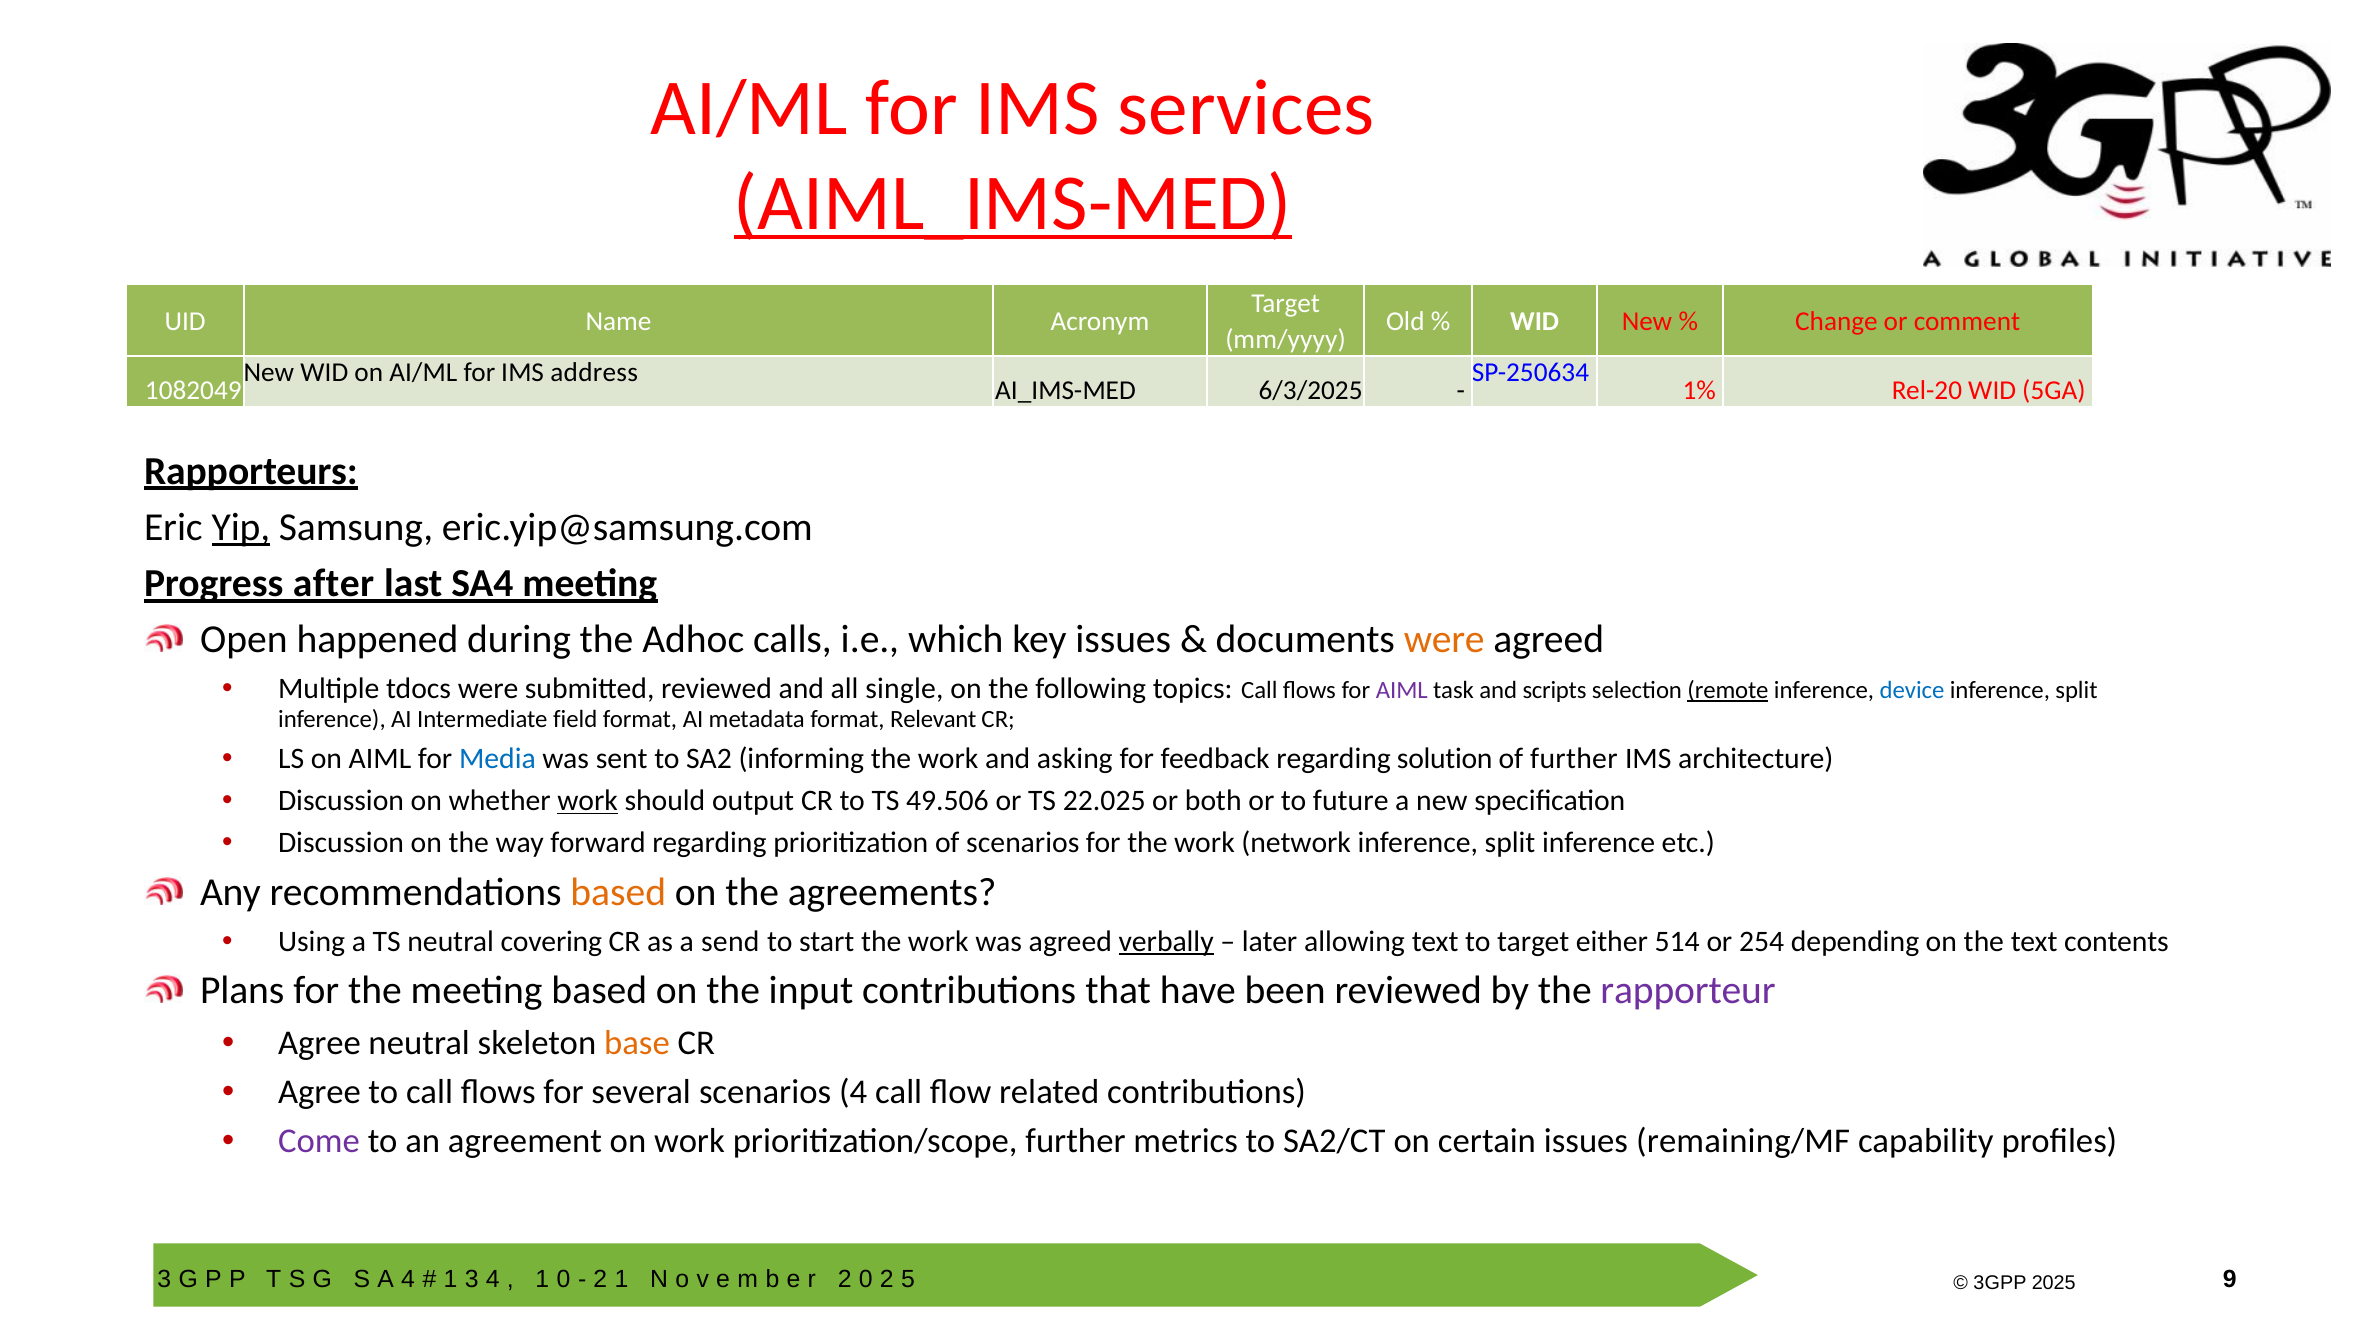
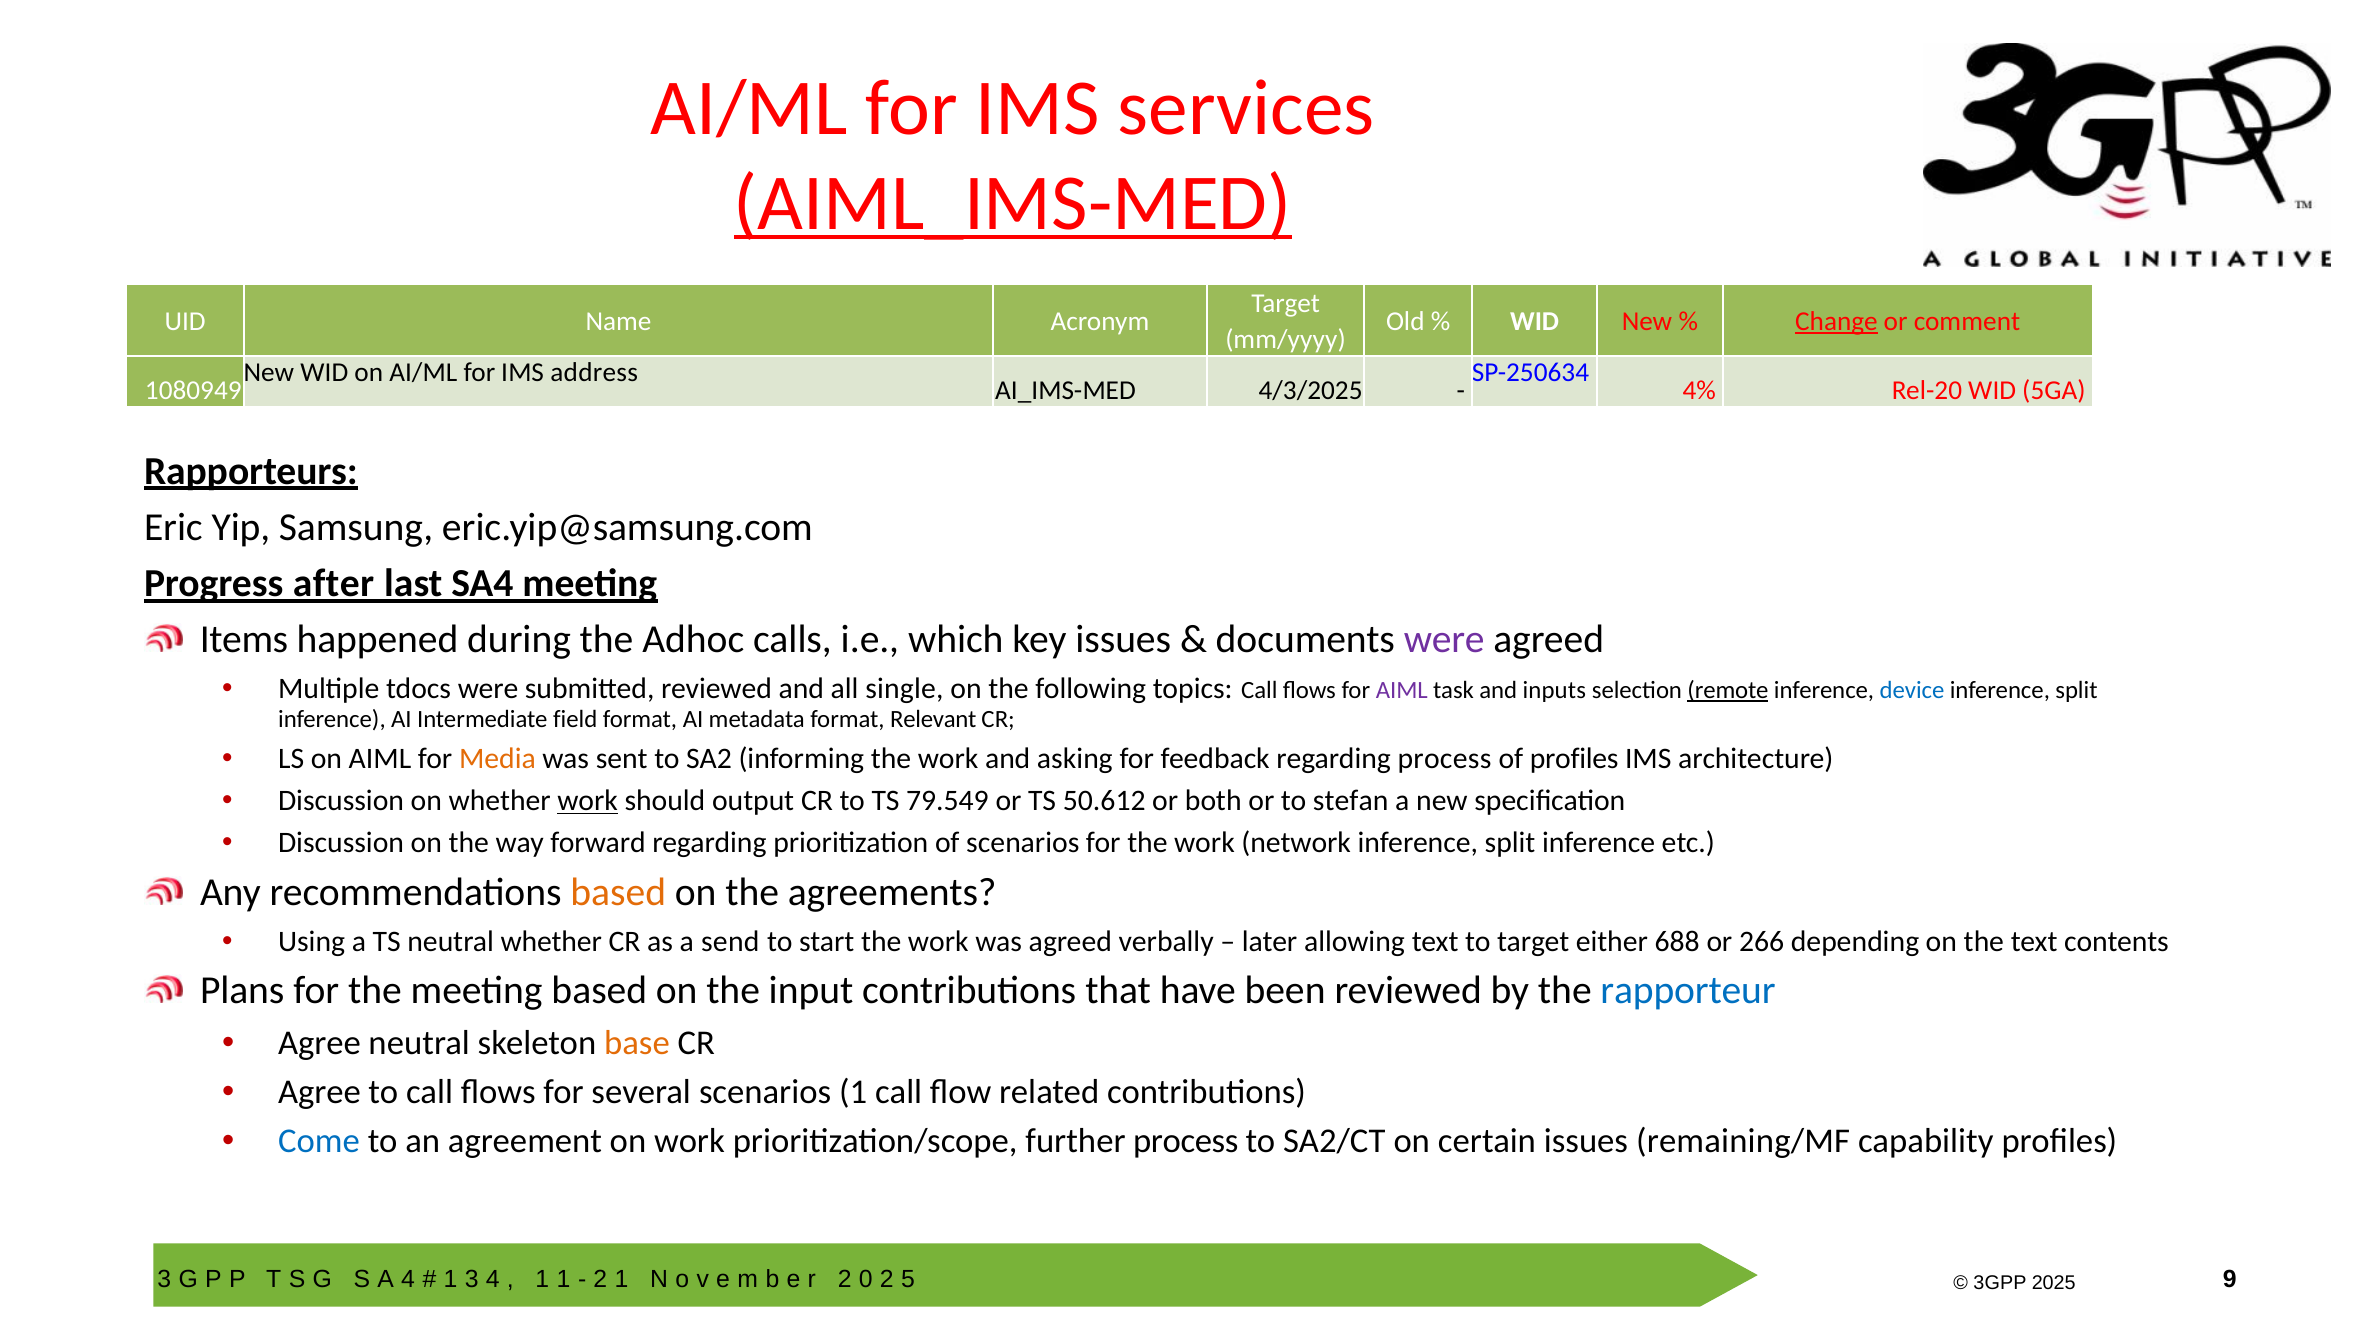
Change underline: none -> present
1082049: 1082049 -> 1080949
6/3/2025: 6/3/2025 -> 4/3/2025
1%: 1% -> 4%
Yip underline: present -> none
Open: Open -> Items
were at (1444, 640) colour: orange -> purple
scripts: scripts -> inputs
Media colour: blue -> orange
regarding solution: solution -> process
of further: further -> profiles
49.506: 49.506 -> 79.549
22.025: 22.025 -> 50.612
future: future -> stefan
neutral covering: covering -> whether
verbally underline: present -> none
514: 514 -> 688
254: 254 -> 266
rapporteur colour: purple -> blue
scenarios 4: 4 -> 1
Come colour: purple -> blue
further metrics: metrics -> process
0 at (563, 1279): 0 -> 1
